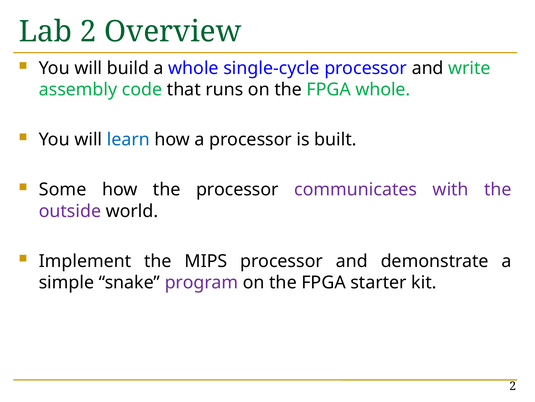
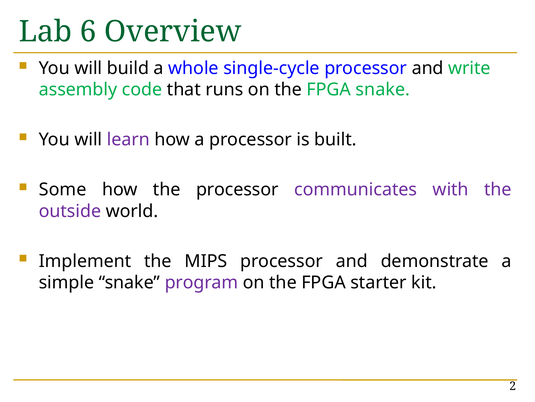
Lab 2: 2 -> 6
FPGA whole: whole -> snake
learn colour: blue -> purple
